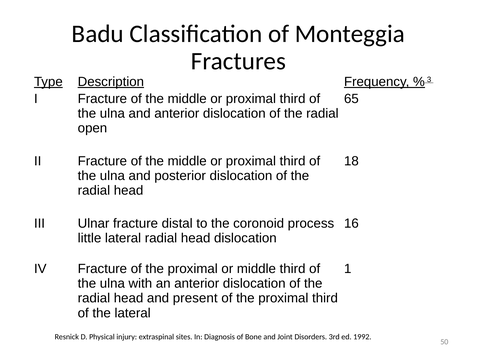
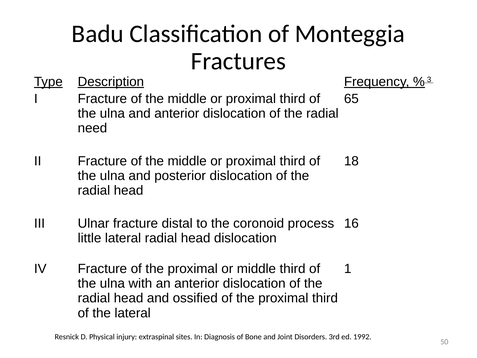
open: open -> need
present: present -> ossified
